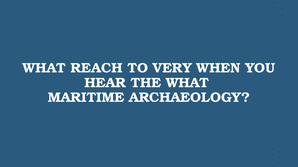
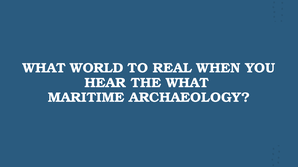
REACH: REACH -> WORLD
VERY: VERY -> REAL
